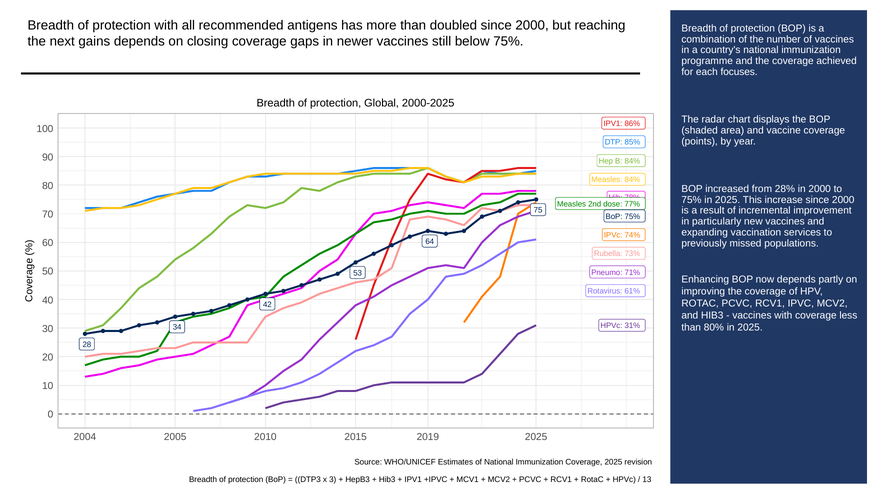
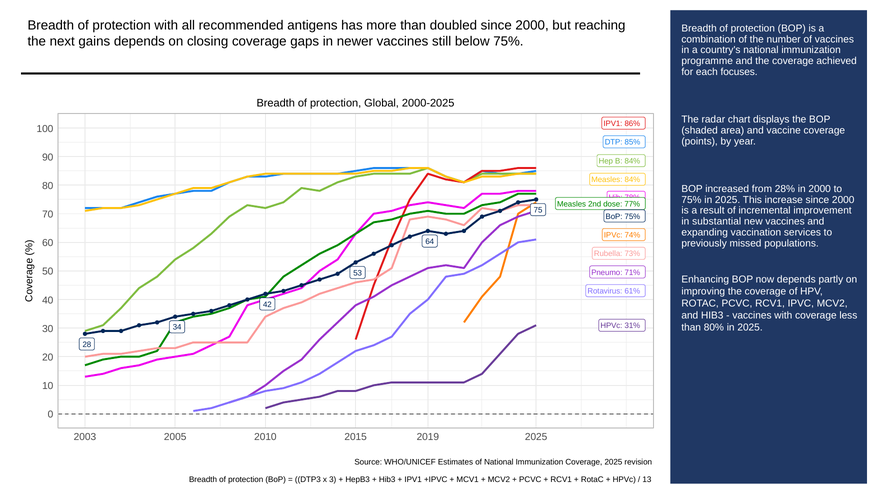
particularly: particularly -> substantial
2004: 2004 -> 2003
